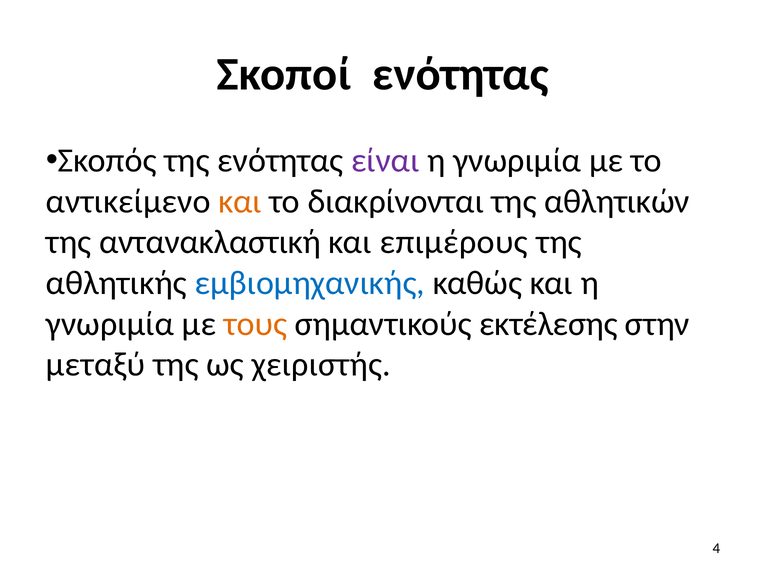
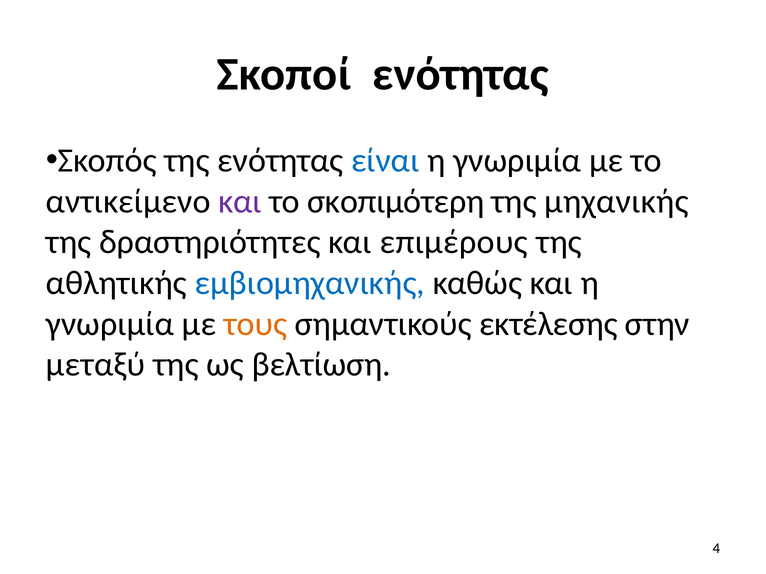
είναι colour: purple -> blue
και at (240, 202) colour: orange -> purple
διακρίνονται: διακρίνονται -> σκοπιμότερη
αθλητικών: αθλητικών -> μηχανικής
αντανακλαστική: αντανακλαστική -> δραστηριότητες
χειριστής: χειριστής -> βελτίωση
